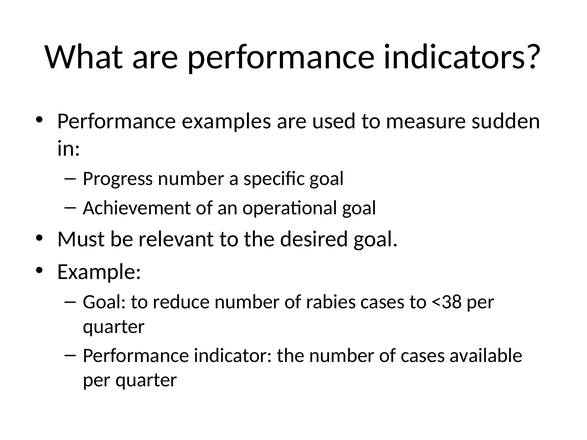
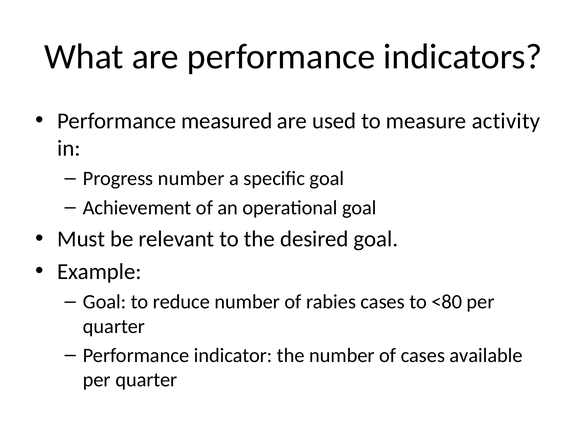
examples: examples -> measured
sudden: sudden -> activity
<38: <38 -> <80
